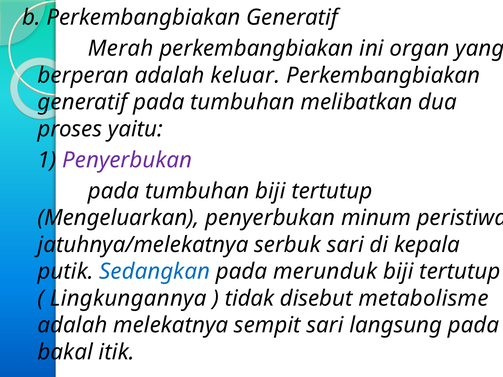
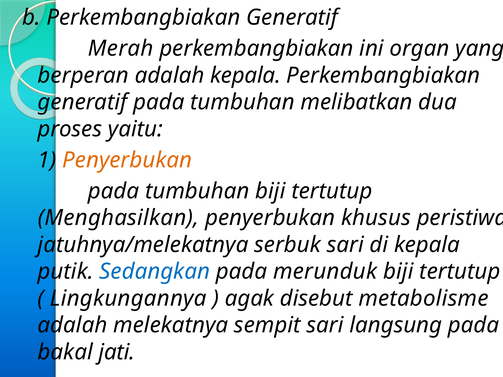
adalah keluar: keluar -> kepala
Penyerbukan at (127, 160) colour: purple -> orange
Mengeluarkan: Mengeluarkan -> Menghasilkan
minum: minum -> khusus
tidak: tidak -> agak
itik: itik -> jati
